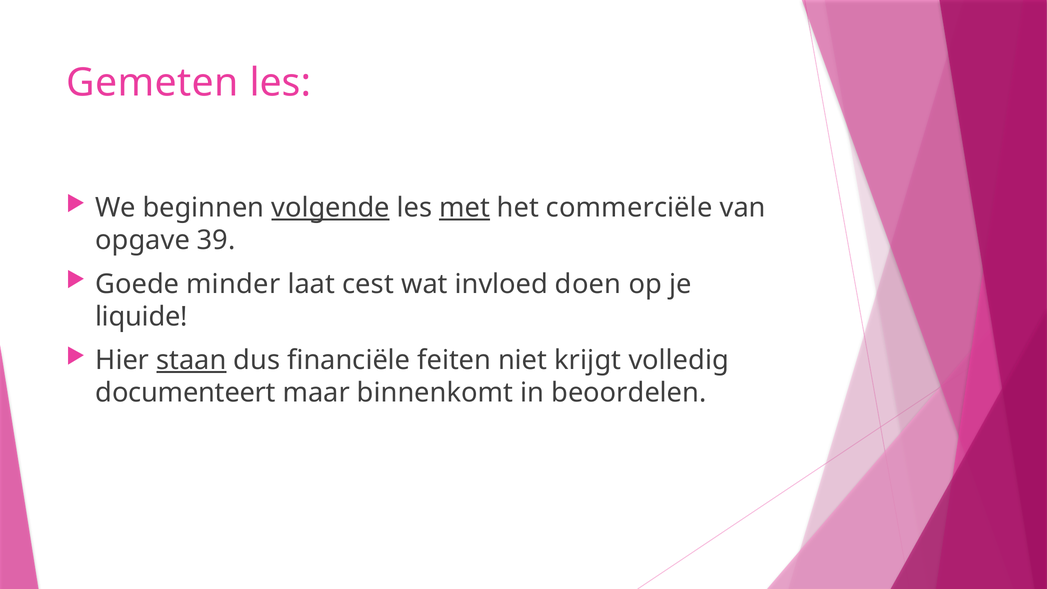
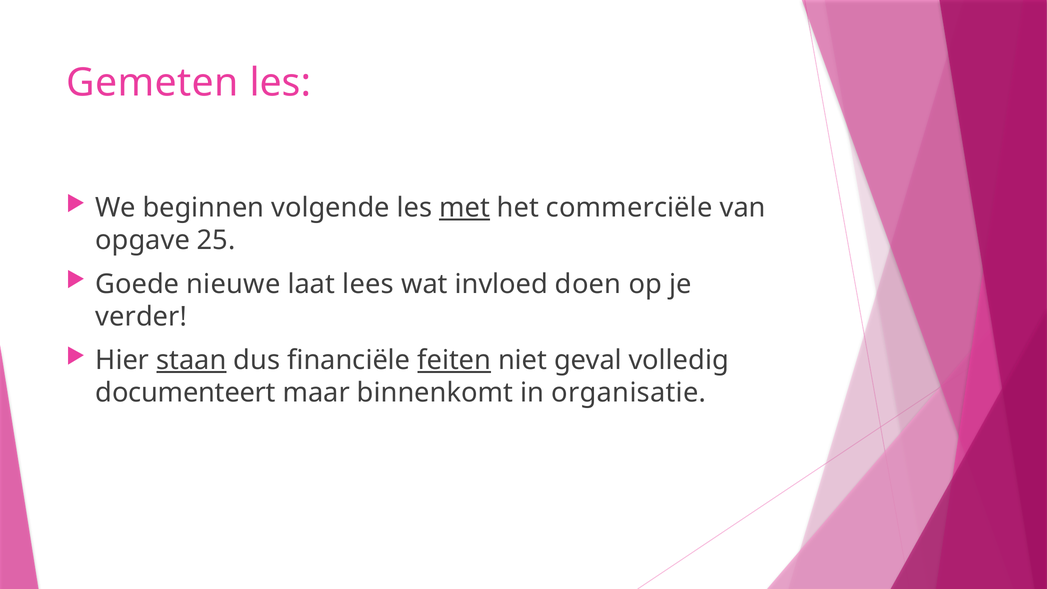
volgende underline: present -> none
39: 39 -> 25
minder: minder -> nieuwe
cest: cest -> lees
liquide: liquide -> verder
feiten underline: none -> present
krijgt: krijgt -> geval
beoordelen: beoordelen -> organisatie
